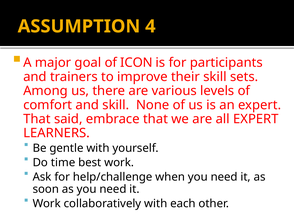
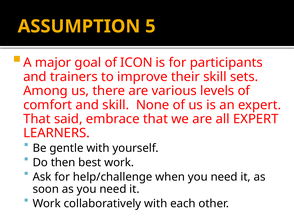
4: 4 -> 5
time: time -> then
